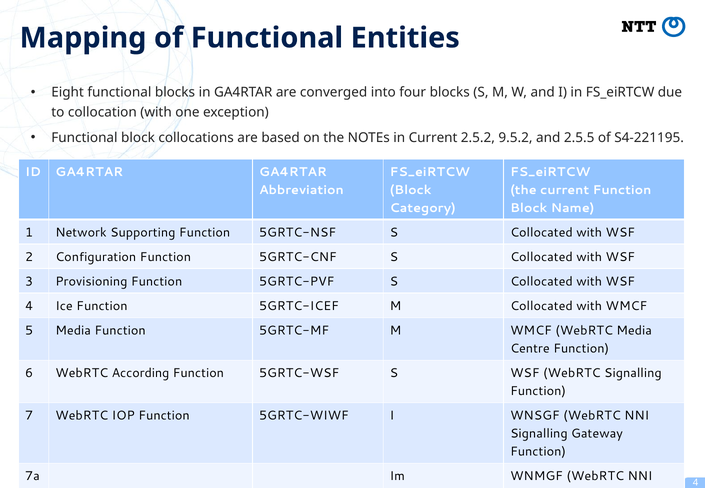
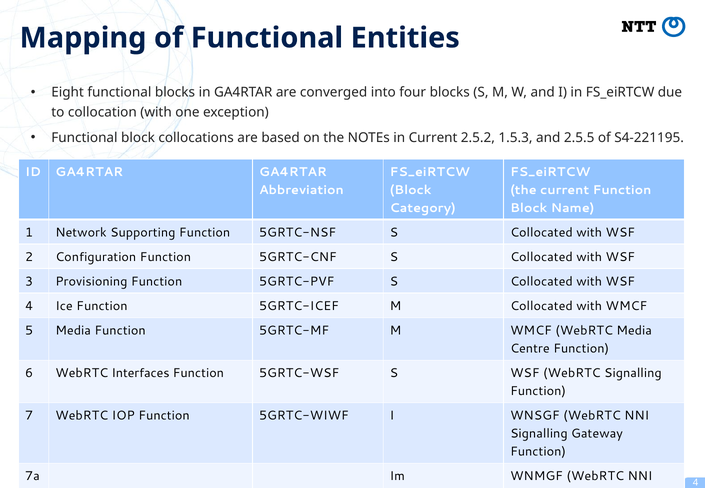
9.5.2: 9.5.2 -> 1.5.3
According: According -> Interfaces
